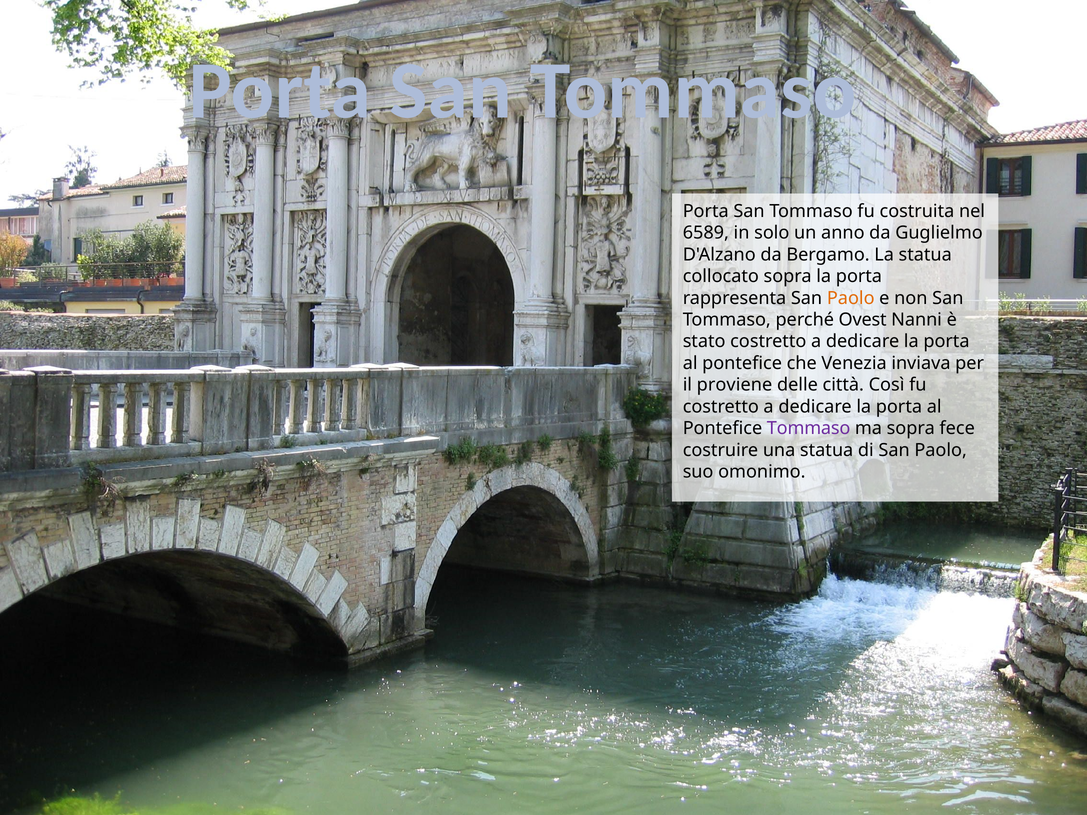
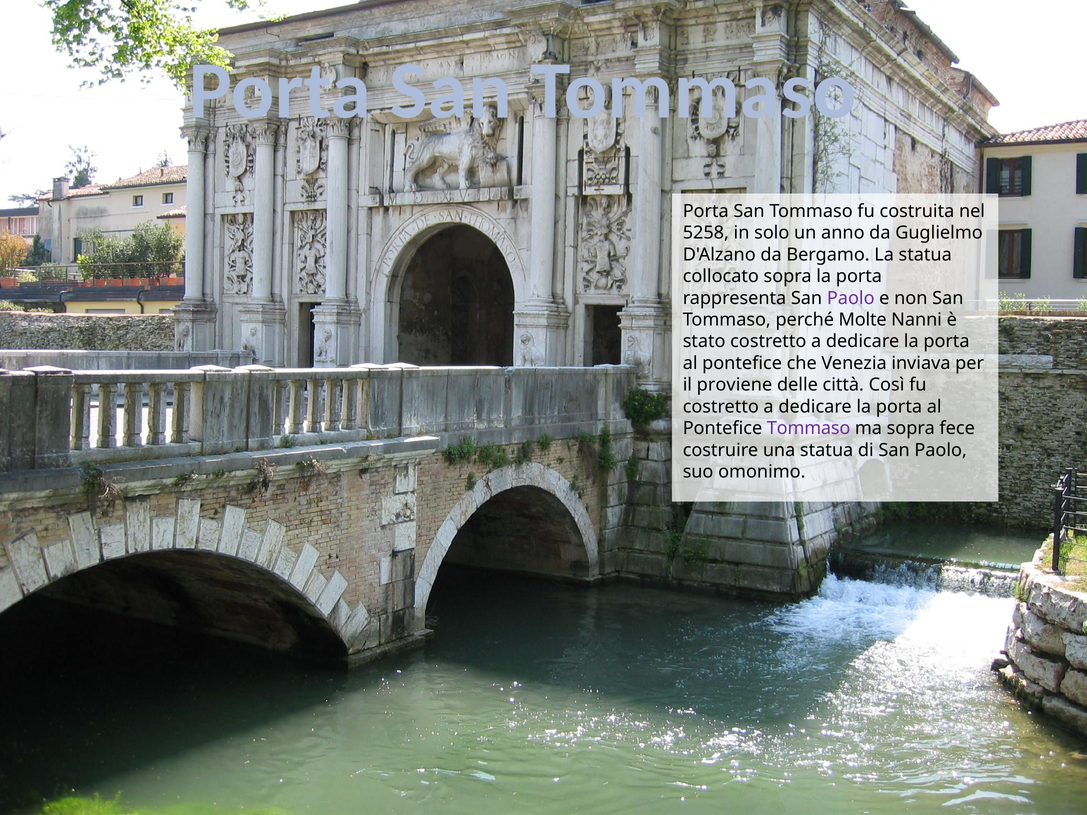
6589: 6589 -> 5258
Paolo at (851, 298) colour: orange -> purple
Ovest: Ovest -> Molte
